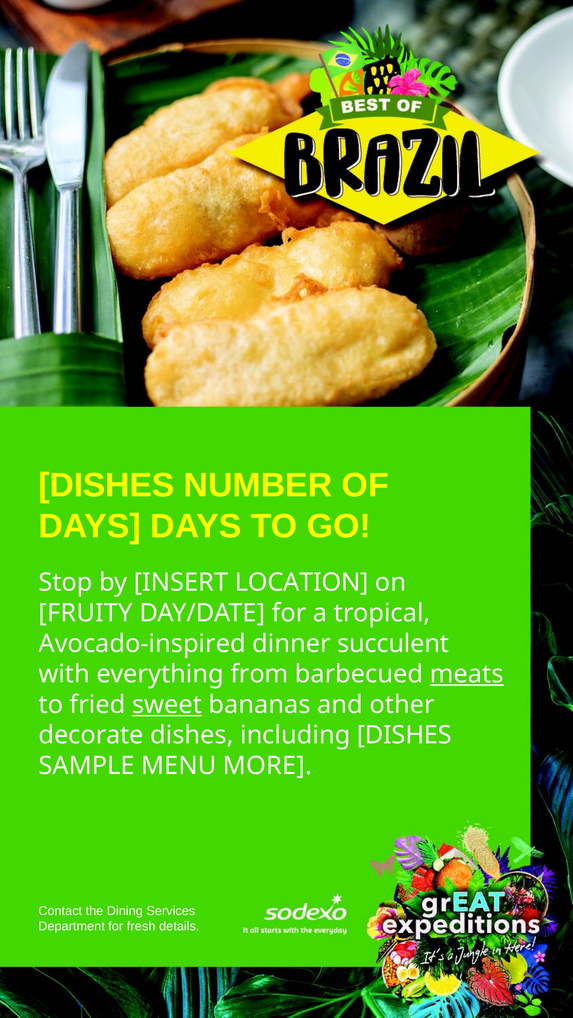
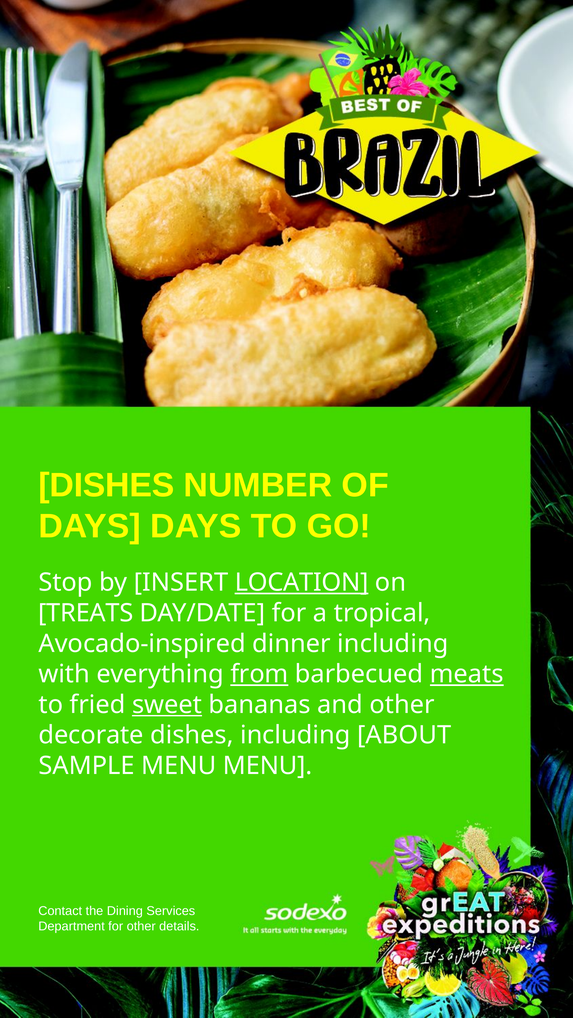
LOCATION underline: none -> present
FRUITY: FRUITY -> TREATS
dinner succulent: succulent -> including
from underline: none -> present
including DISHES: DISHES -> ABOUT
MENU MORE: MORE -> MENU
for fresh: fresh -> other
